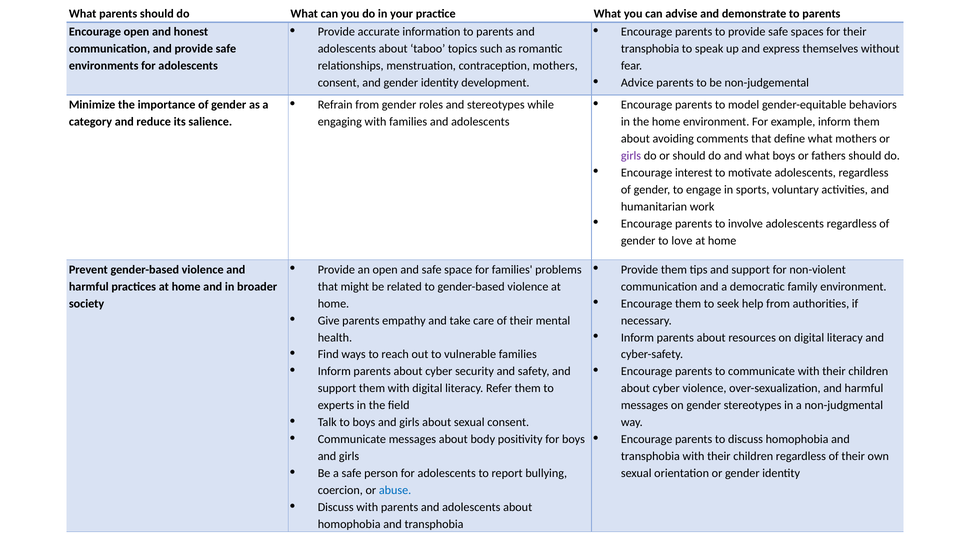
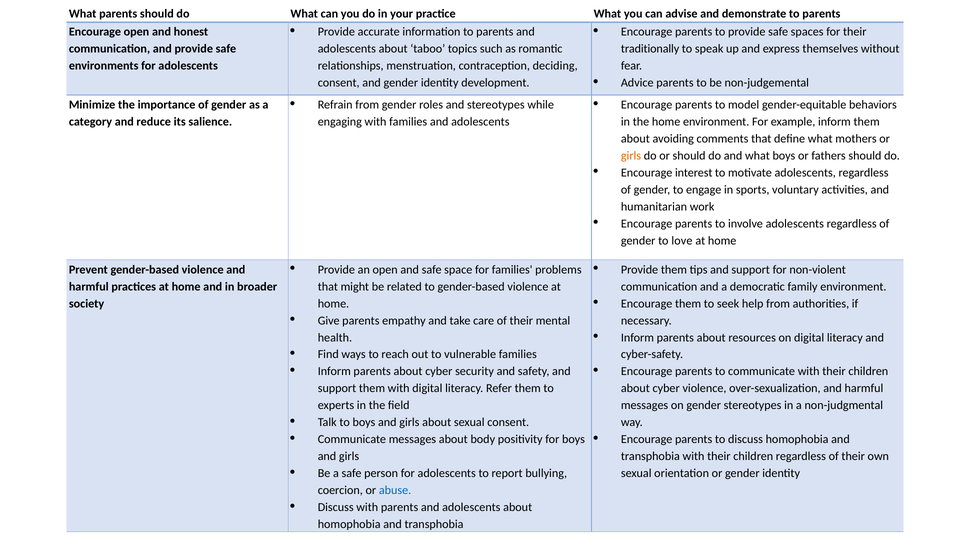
transphobia at (650, 49): transphobia -> traditionally
contraception mothers: mothers -> deciding
girls at (631, 156) colour: purple -> orange
